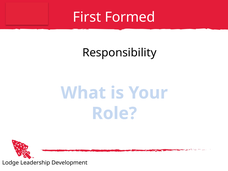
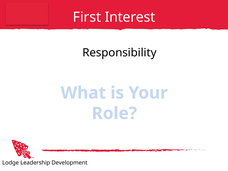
Formed: Formed -> Interest
